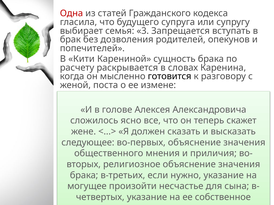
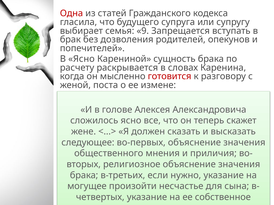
3: 3 -> 9
В Кити: Кити -> Ясно
готовится colour: black -> red
